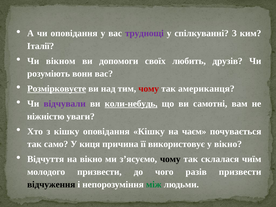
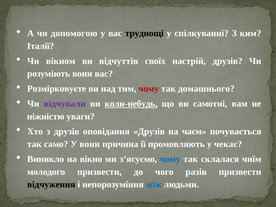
чи оповідання: оповідання -> допомогою
труднощі colour: purple -> black
допомоги: допомоги -> відчуттів
любить: любить -> настрій
Розмірковуєте underline: present -> none
американця: американця -> домашнього
з кішку: кішку -> друзів
оповідання Кішку: Кішку -> Друзів
У киця: киця -> вони
використовує: використовує -> промовляють
у вікно: вікно -> чекає
Відчуття: Відчуття -> Виникло
чому at (170, 159) colour: black -> blue
між colour: green -> blue
